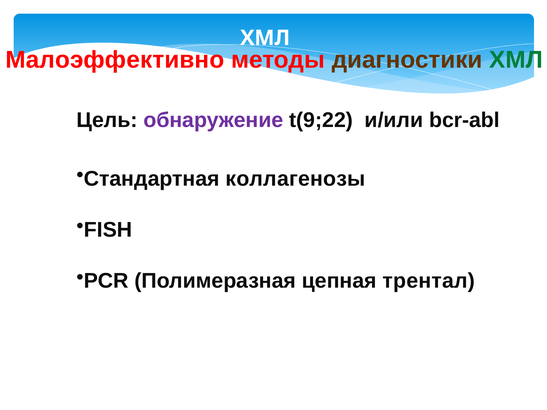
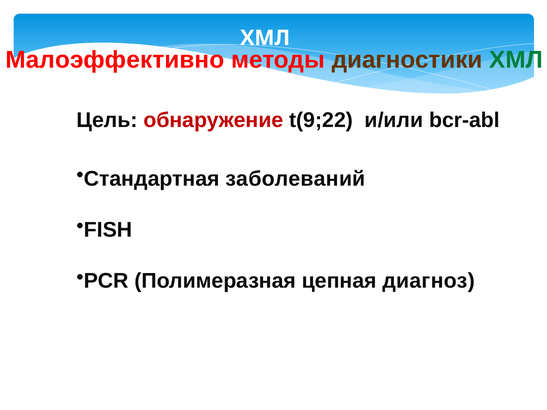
обнаружение colour: purple -> red
коллагенозы: коллагенозы -> заболеваний
трентал: трентал -> диагноз
